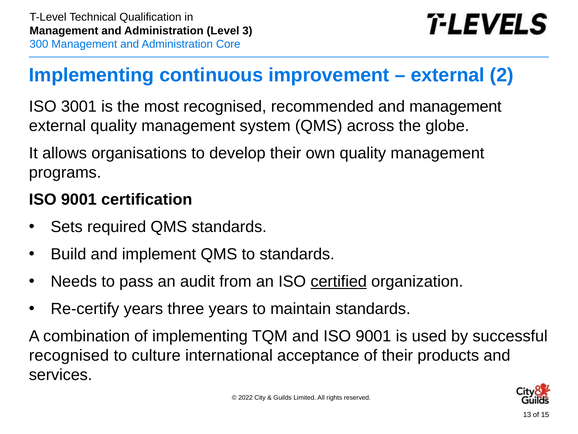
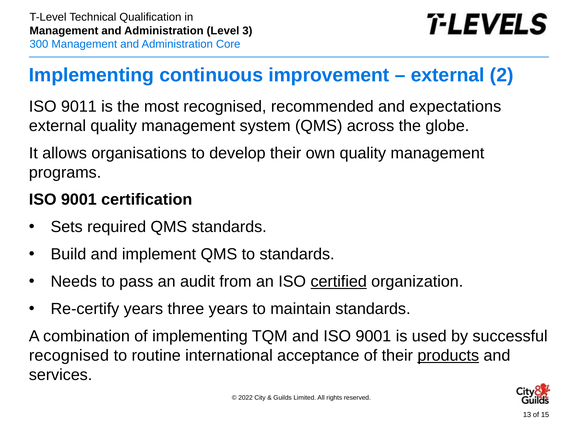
3001: 3001 -> 9011
and management: management -> expectations
culture: culture -> routine
products underline: none -> present
